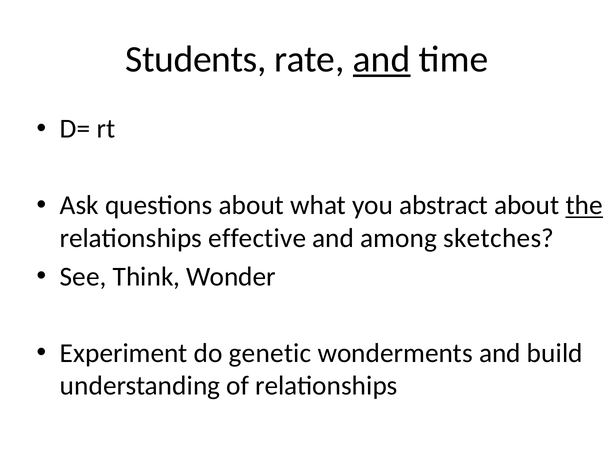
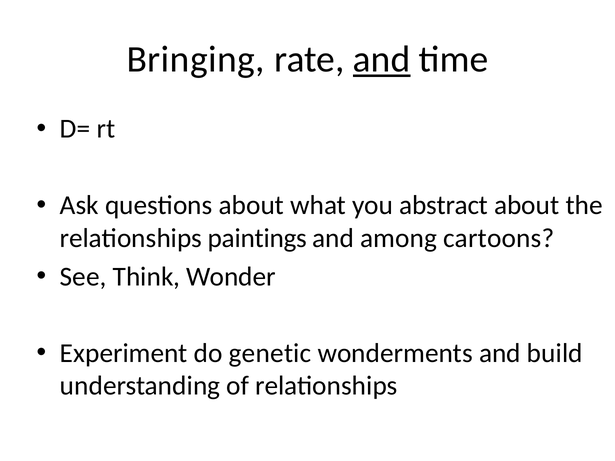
Students: Students -> Bringing
the underline: present -> none
effective: effective -> paintings
sketches: sketches -> cartoons
